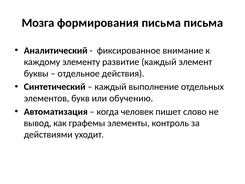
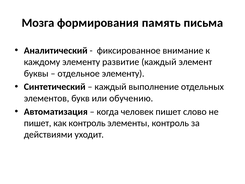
формирования письма: письма -> память
отдельное действия: действия -> элементу
вывод at (38, 123): вывод -> пишет
как графемы: графемы -> контроль
